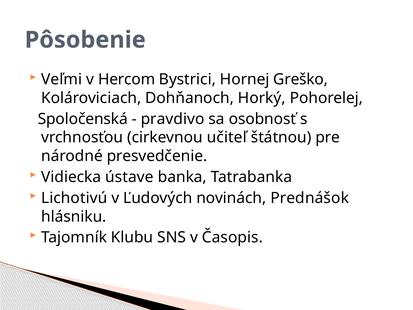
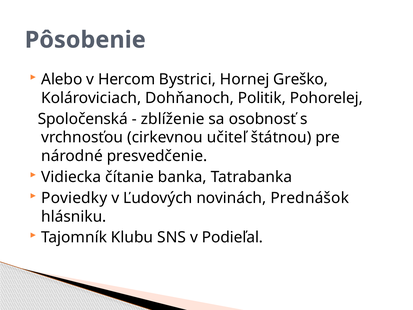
Veľmi: Veľmi -> Alebo
Horký: Horký -> Politik
pravdivo: pravdivo -> zblíženie
ústave: ústave -> čítanie
Lichotivú: Lichotivú -> Poviedky
Časopis: Časopis -> Podieľal
